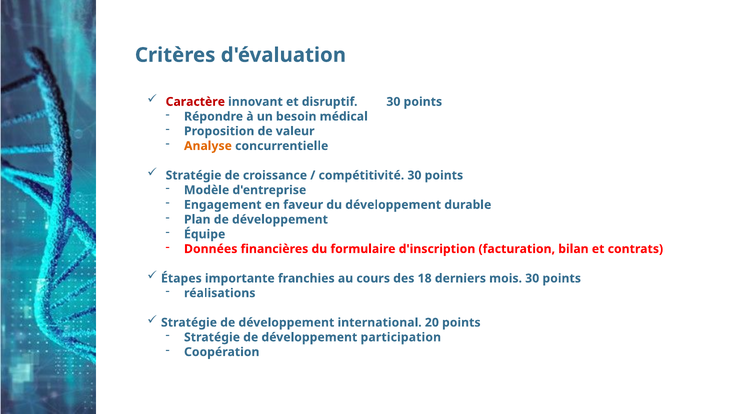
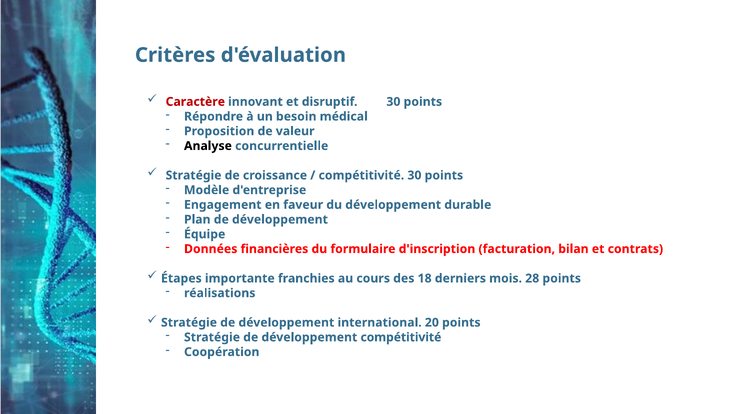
Analyse colour: orange -> black
mois 30: 30 -> 28
développement participation: participation -> compétitivité
